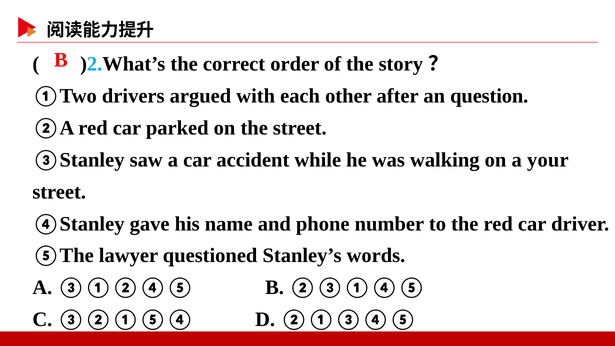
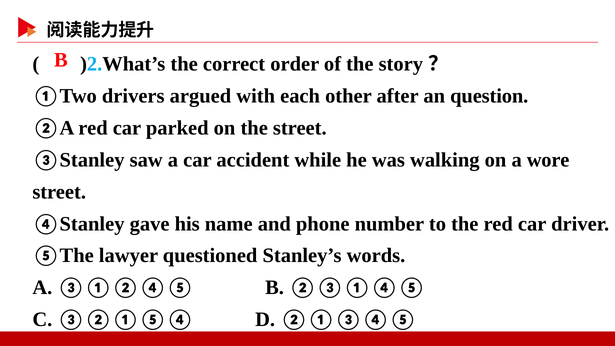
your: your -> wore
